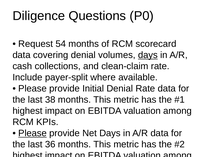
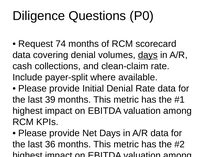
54: 54 -> 74
38: 38 -> 39
Please at (33, 133) underline: present -> none
